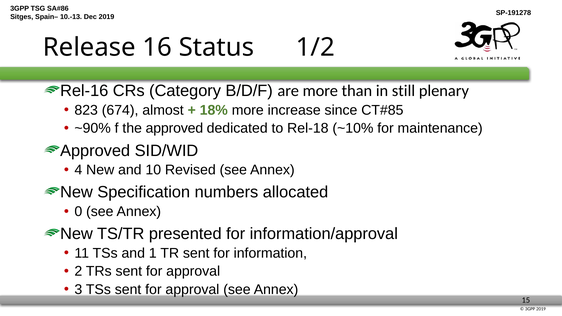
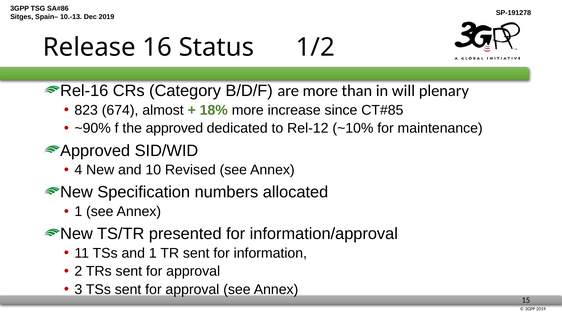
still: still -> will
Rel-18: Rel-18 -> Rel-12
0 at (78, 212): 0 -> 1
